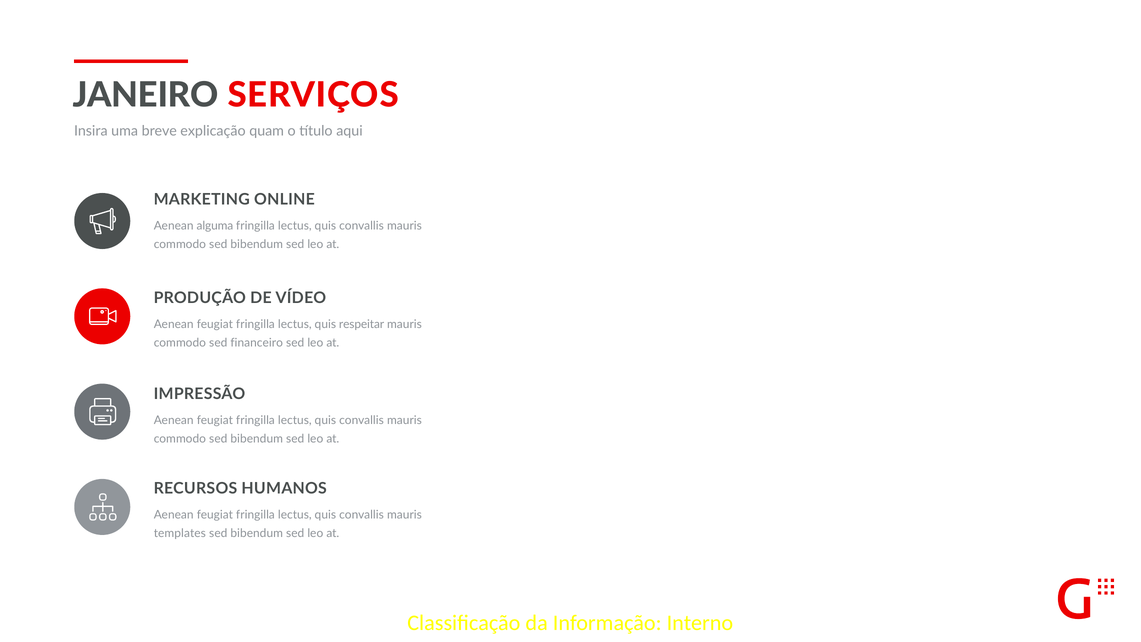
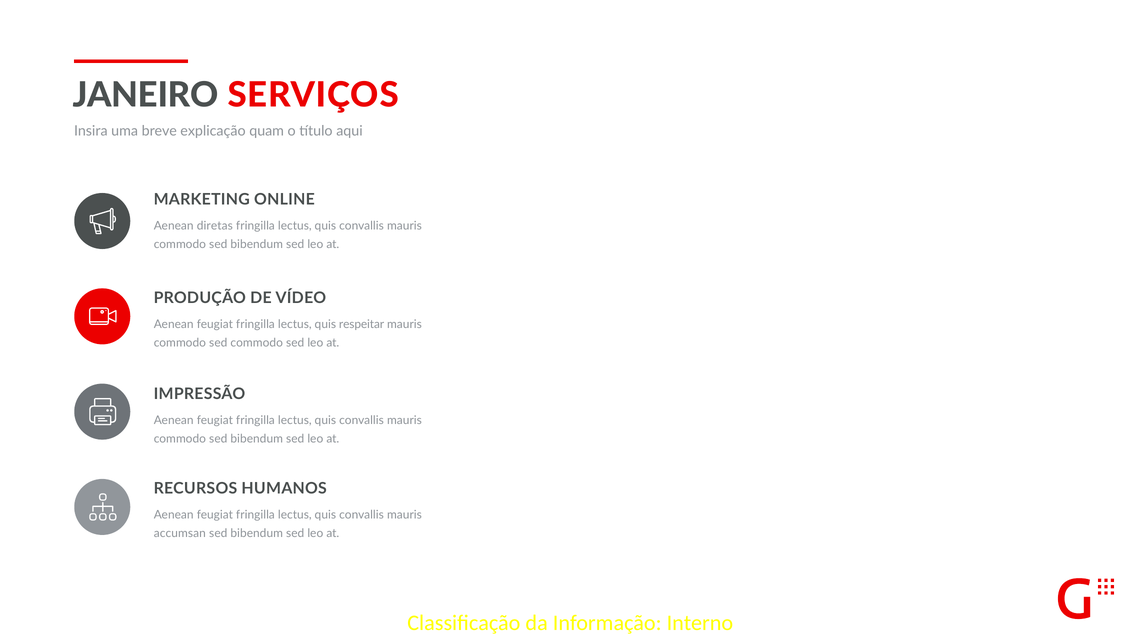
alguma: alguma -> diretas
sed financeiro: financeiro -> commodo
templates: templates -> accumsan
